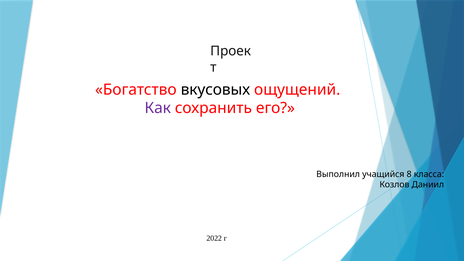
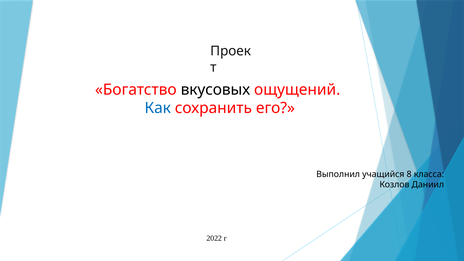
Как colour: purple -> blue
